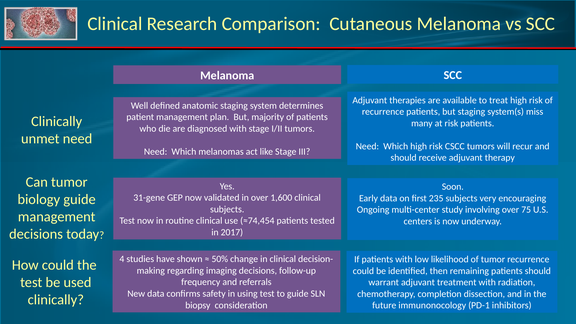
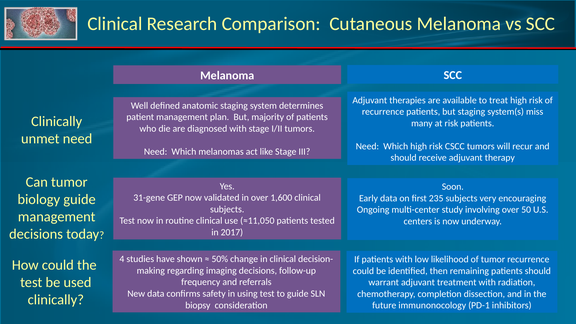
75: 75 -> 50
≈74,454: ≈74,454 -> ≈11,050
